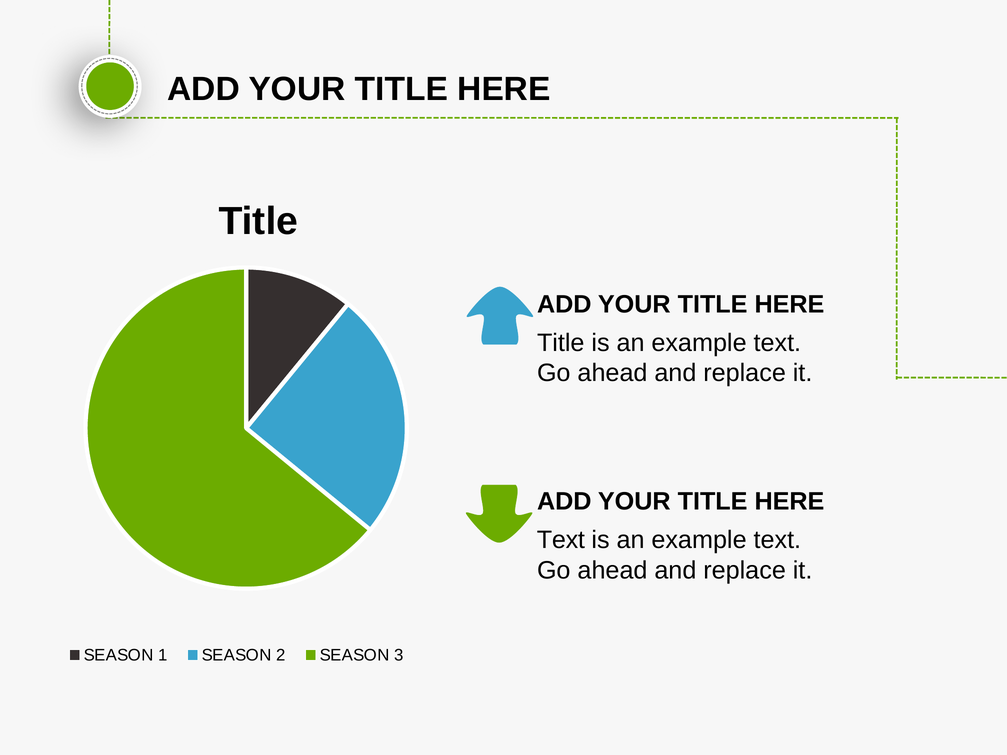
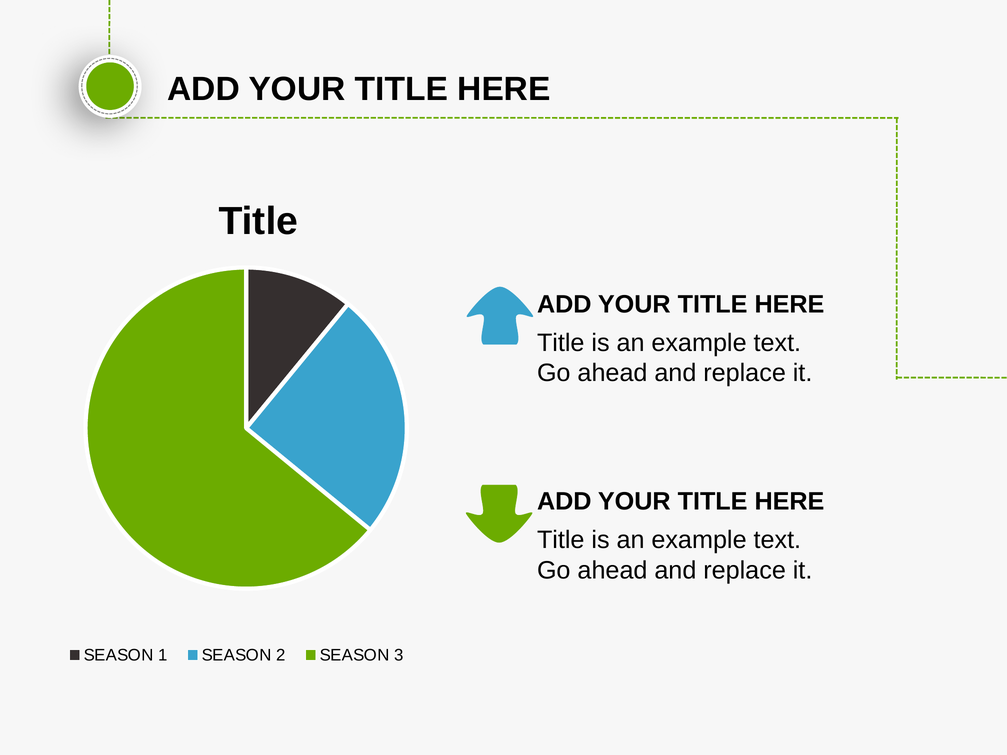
Text at (561, 540): Text -> Title
